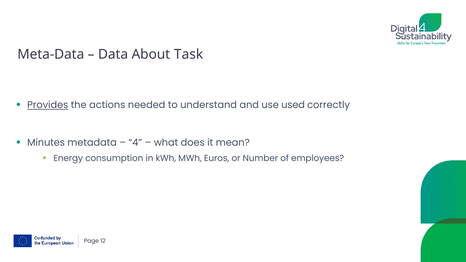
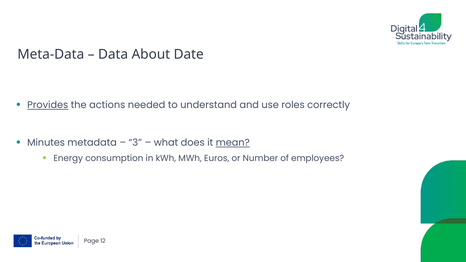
Task: Task -> Date
used: used -> roles
4: 4 -> 3
mean underline: none -> present
